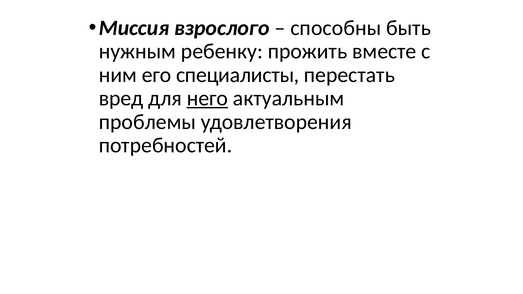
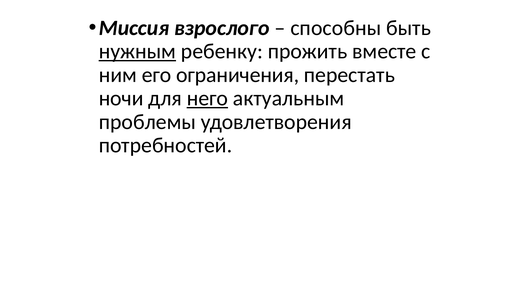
нужным underline: none -> present
специалисты: специалисты -> ограничения
вред: вред -> ночи
